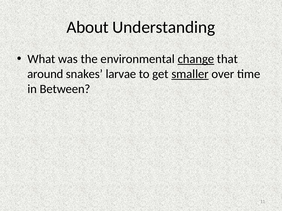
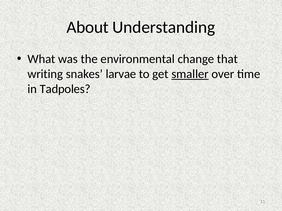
change underline: present -> none
around: around -> writing
Between: Between -> Tadpoles
